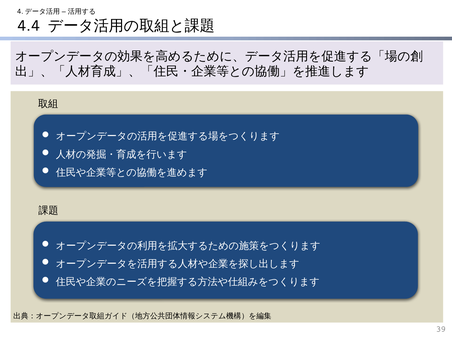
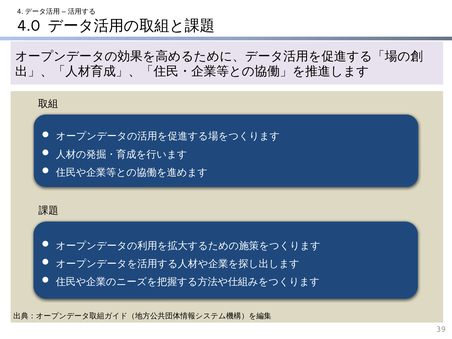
4.4: 4.4 -> 4.0
